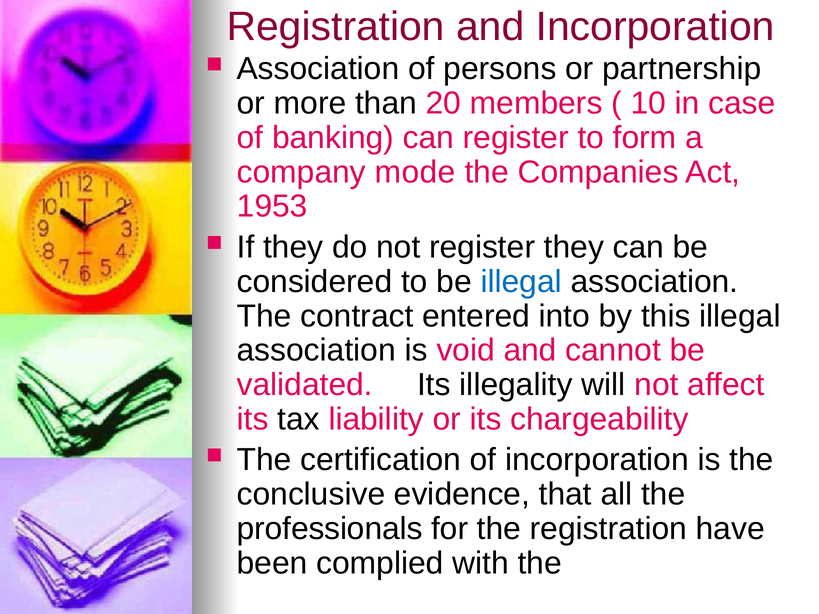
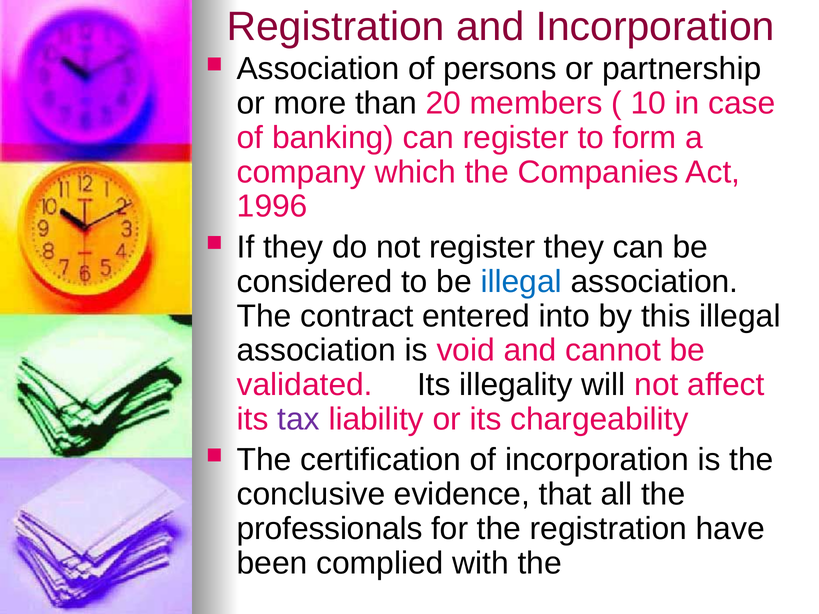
mode: mode -> which
1953: 1953 -> 1996
tax colour: black -> purple
